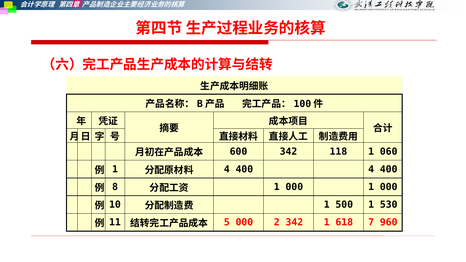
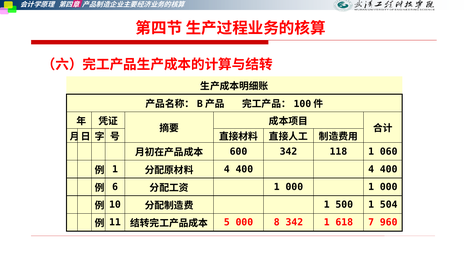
8: 8 -> 6
530: 530 -> 504
2: 2 -> 8
